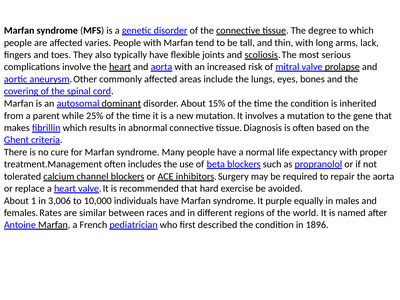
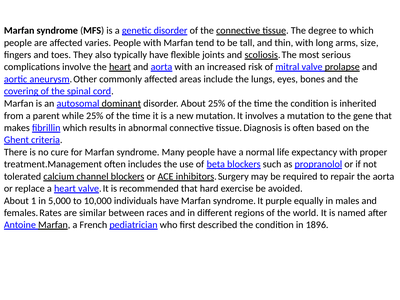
lack: lack -> size
About 15%: 15% -> 25%
3,006: 3,006 -> 5,000
